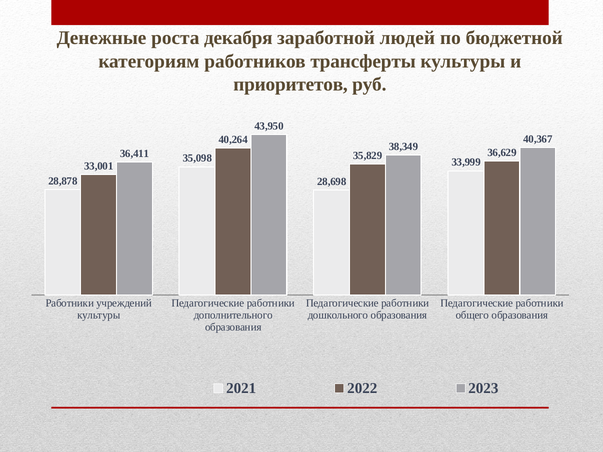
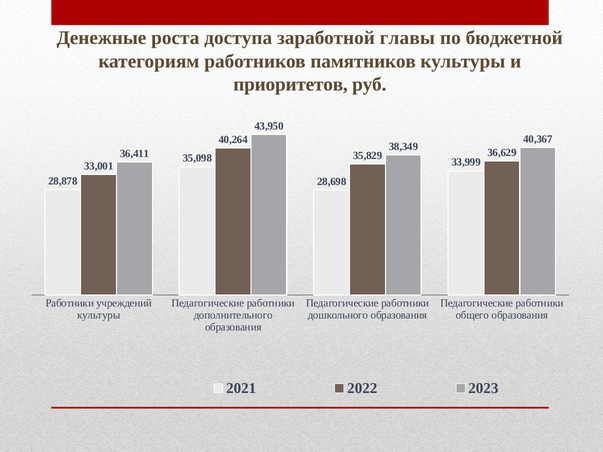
декабря: декабря -> доступа
людей: людей -> главы
трансферты: трансферты -> памятников
